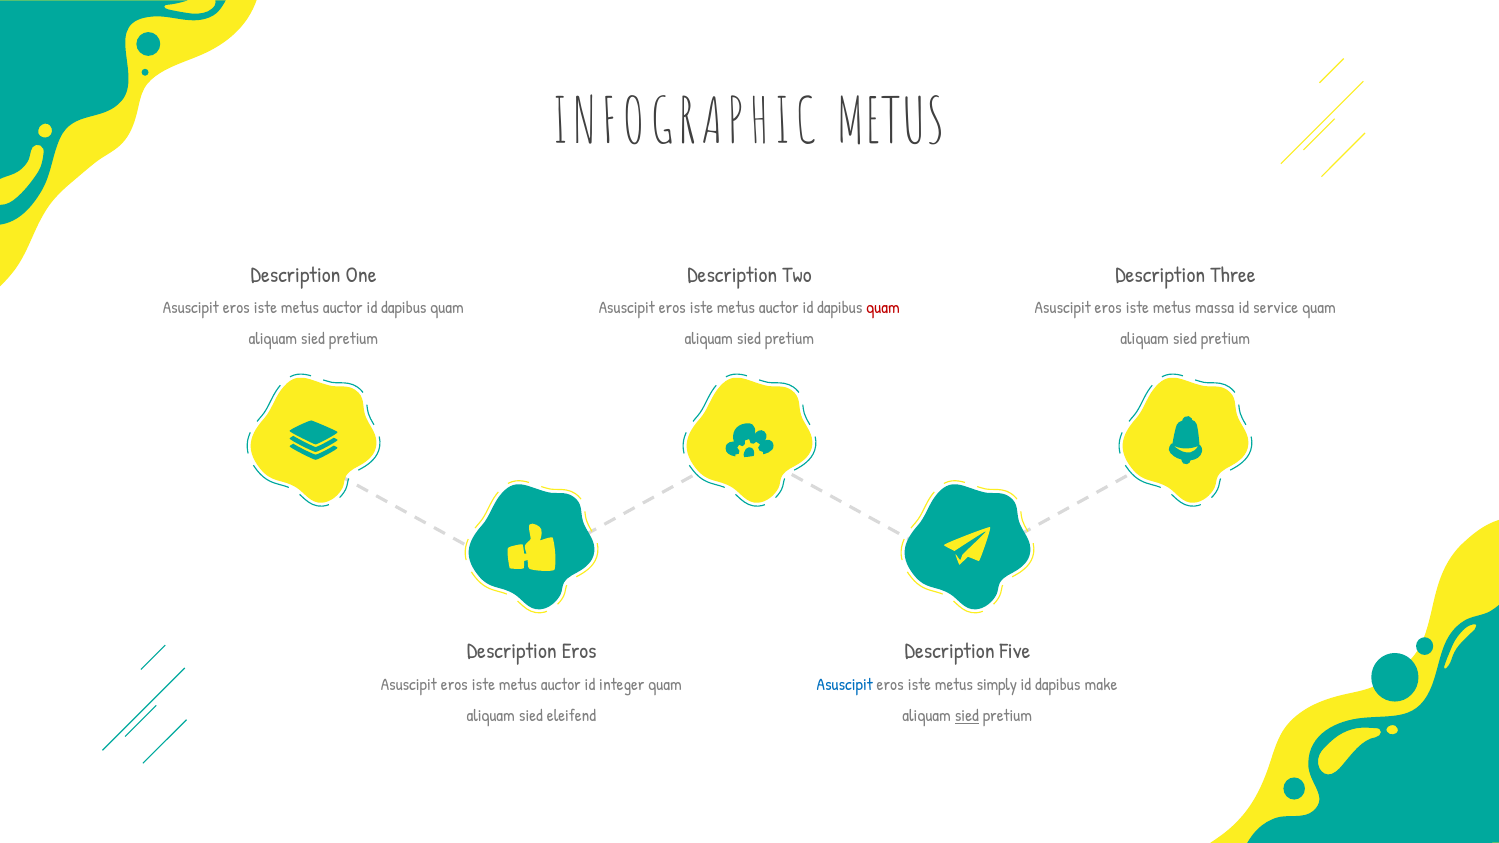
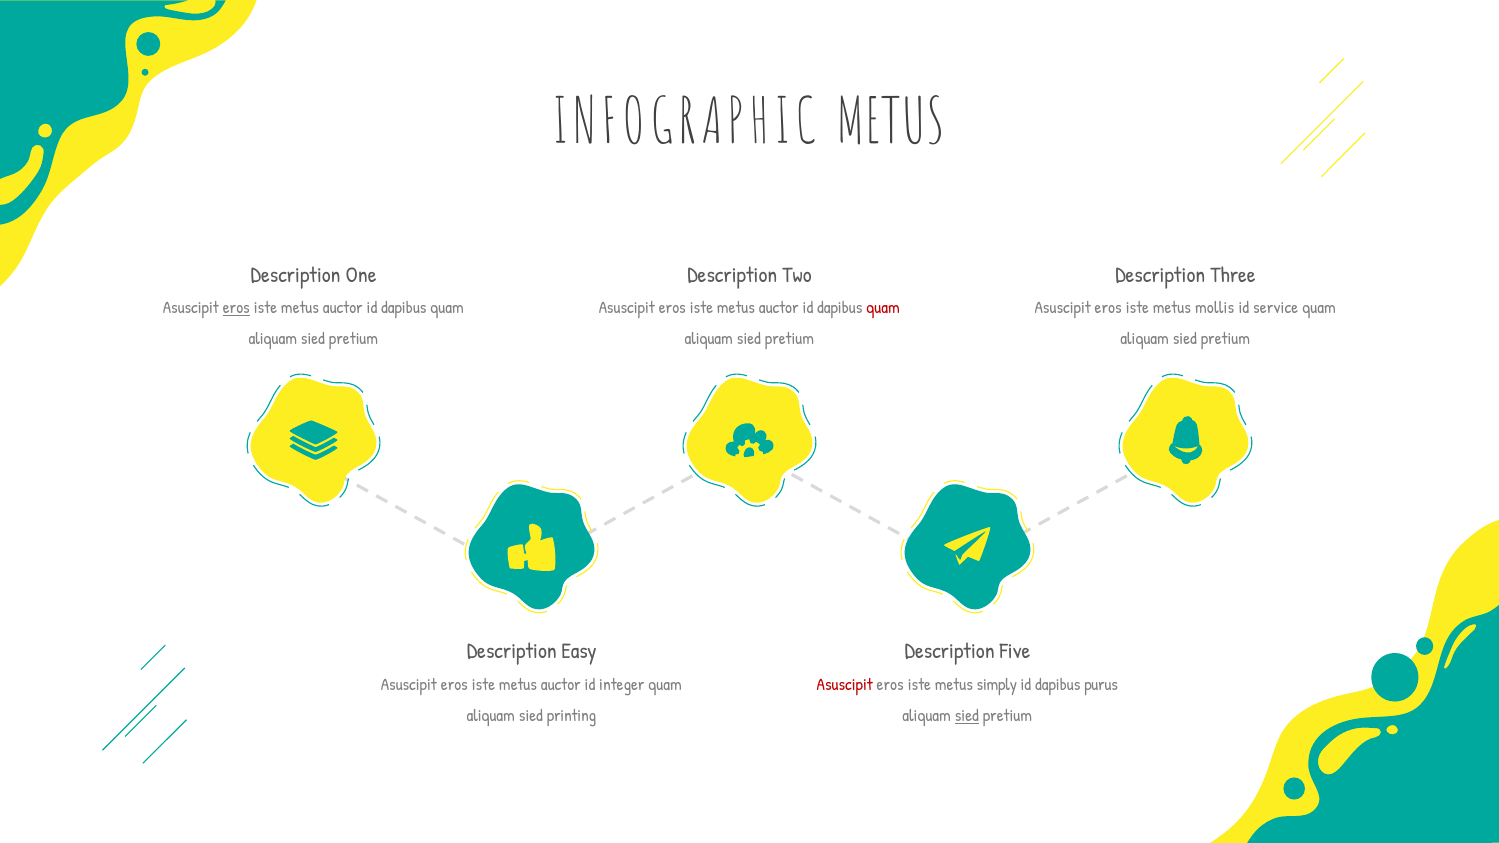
eros at (236, 308) underline: none -> present
massa: massa -> mollis
Description Eros: Eros -> Easy
Asuscipit at (845, 685) colour: blue -> red
make: make -> purus
eleifend: eleifend -> printing
